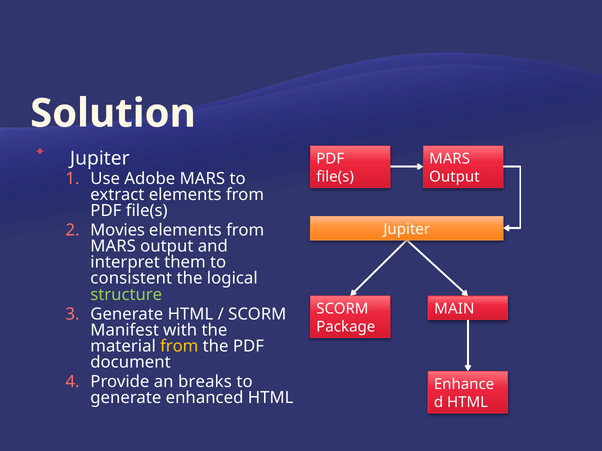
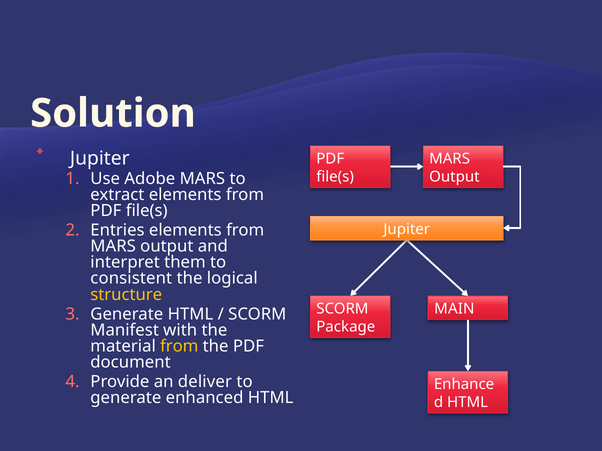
Movies: Movies -> Entries
structure colour: light green -> yellow
breaks: breaks -> deliver
